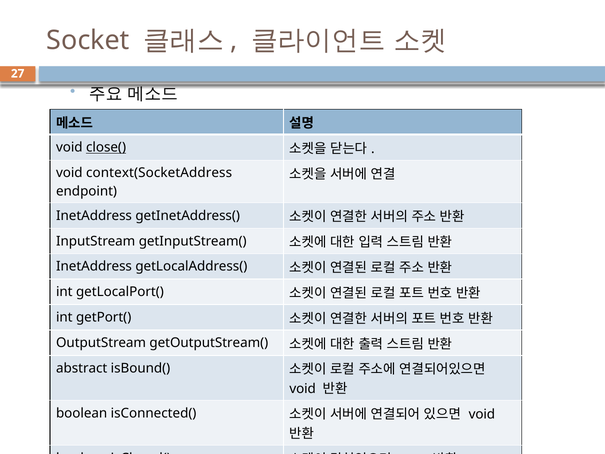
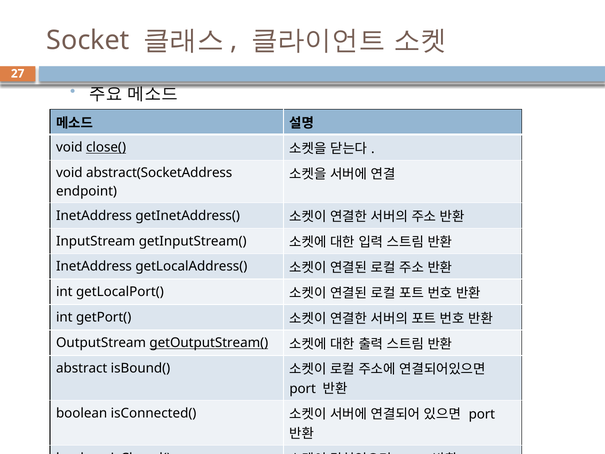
context(SocketAddress: context(SocketAddress -> abstract(SocketAddress
getOutputStream( underline: none -> present
void at (303, 389): void -> port
void at (482, 414): void -> port
